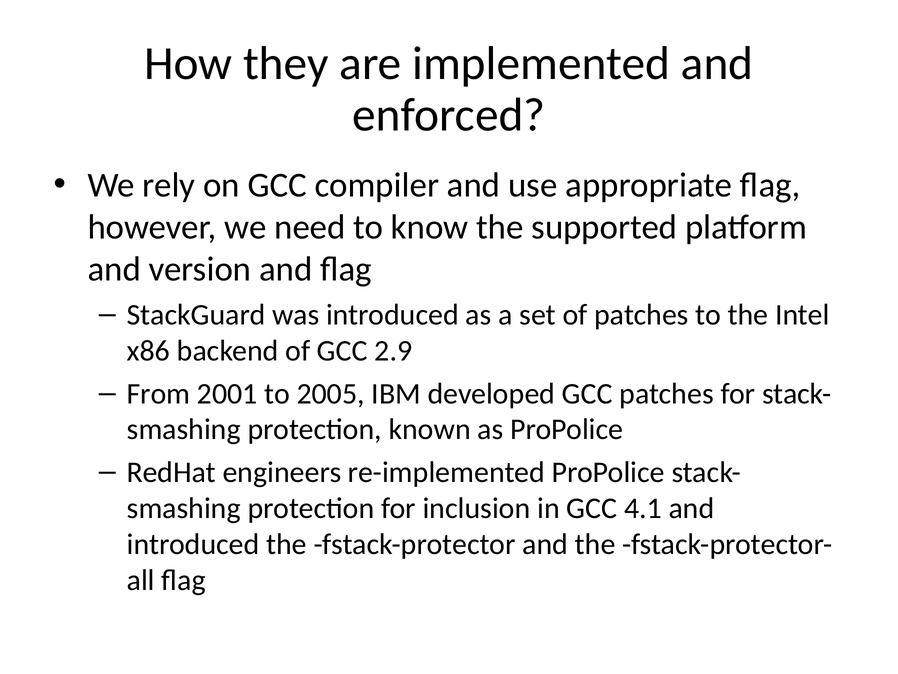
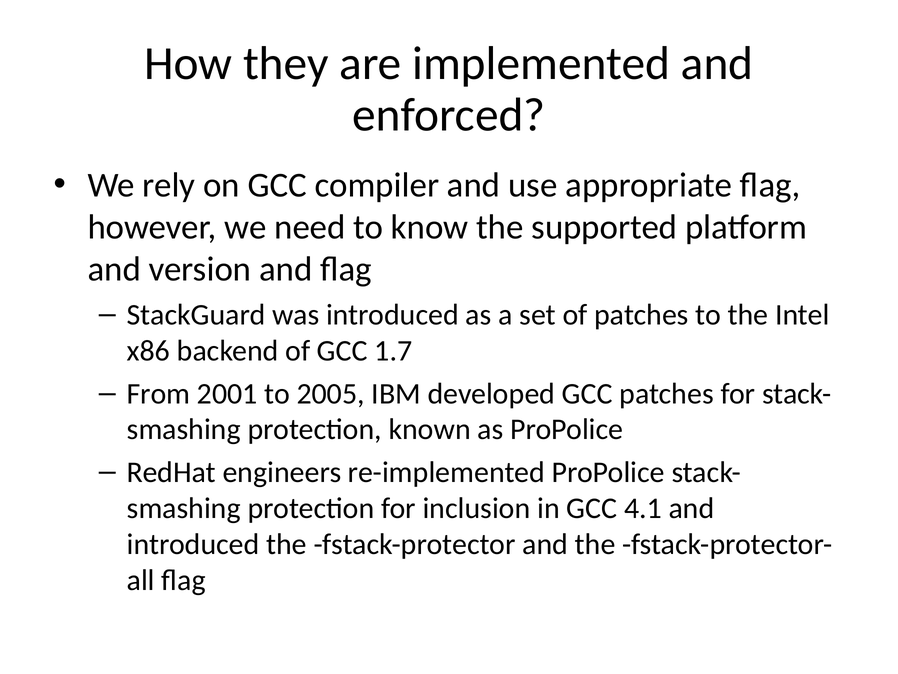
2.9: 2.9 -> 1.7
